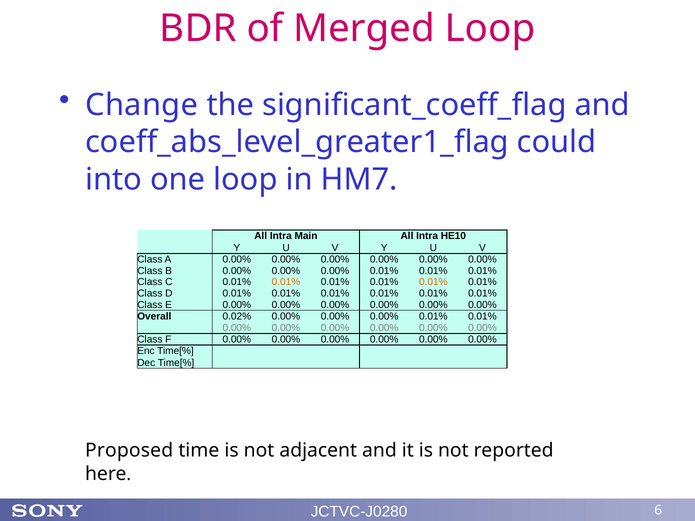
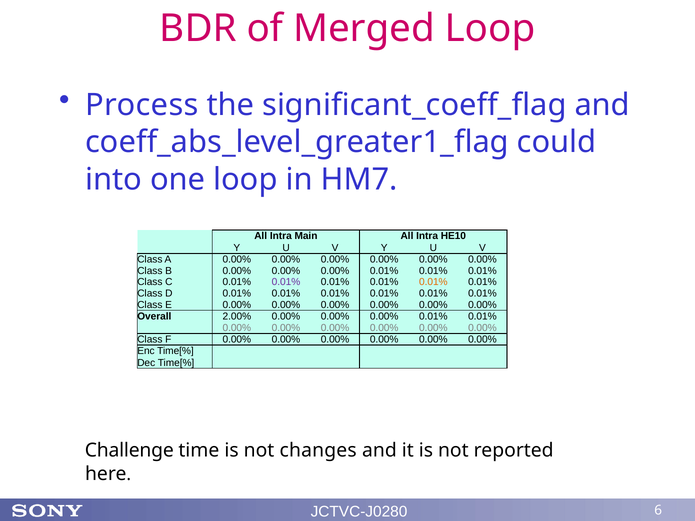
Change: Change -> Process
0.01% at (286, 282) colour: orange -> purple
0.02%: 0.02% -> 2.00%
Proposed: Proposed -> Challenge
adjacent: adjacent -> changes
